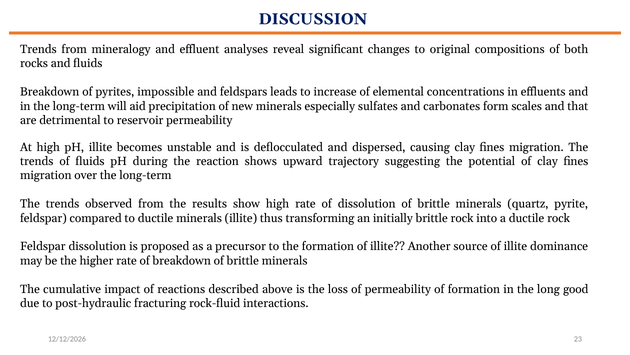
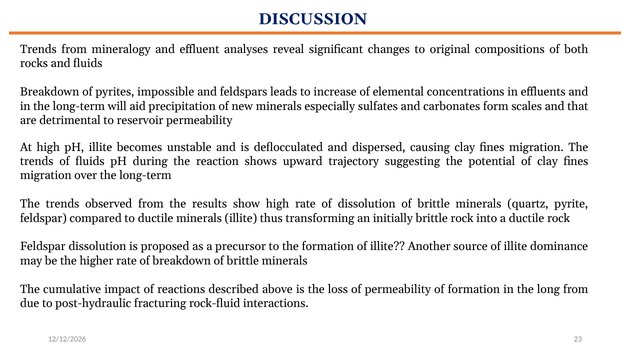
long good: good -> from
